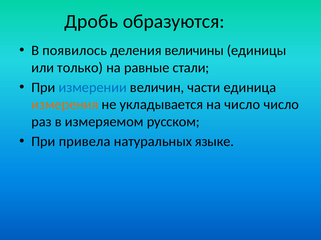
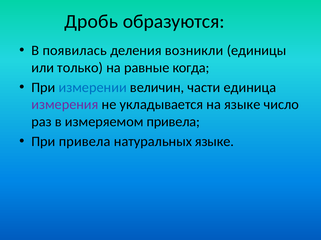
появилось: появилось -> появилась
величины: величины -> возникли
стали: стали -> когда
измерения colour: orange -> purple
на число: число -> языке
измеряемом русском: русском -> привела
